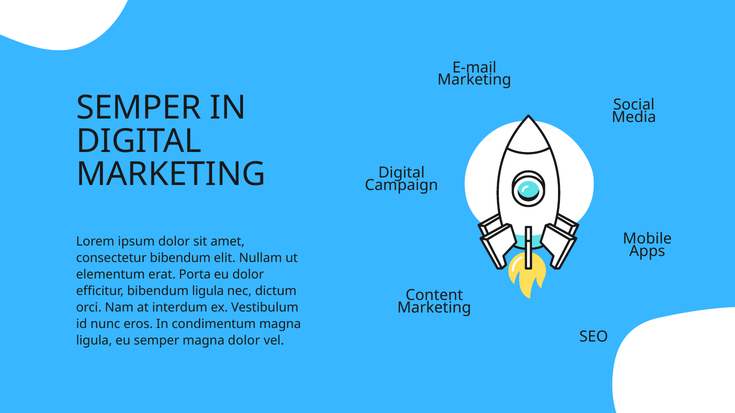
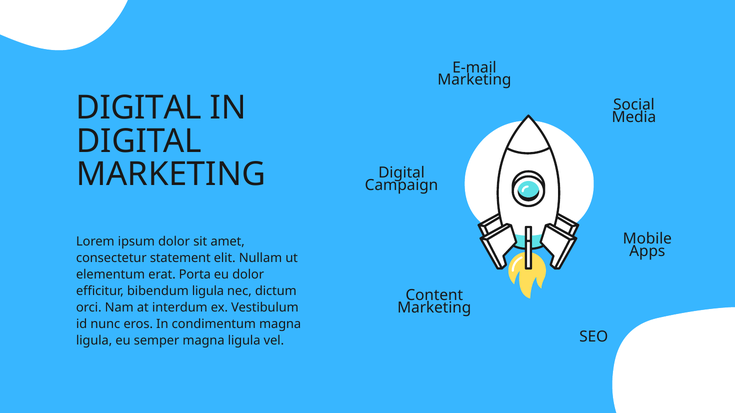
SEMPER at (139, 108): SEMPER -> DIGITAL
consectetur bibendum: bibendum -> statement
semper magna dolor: dolor -> ligula
